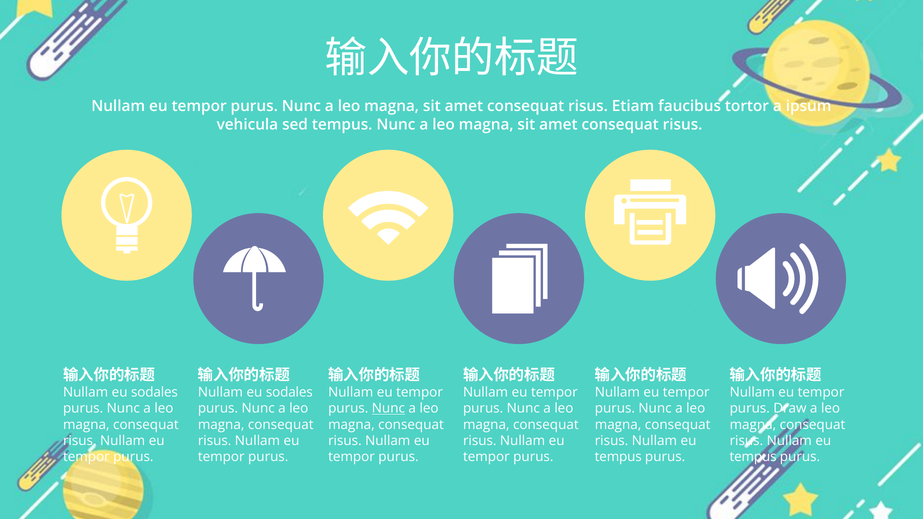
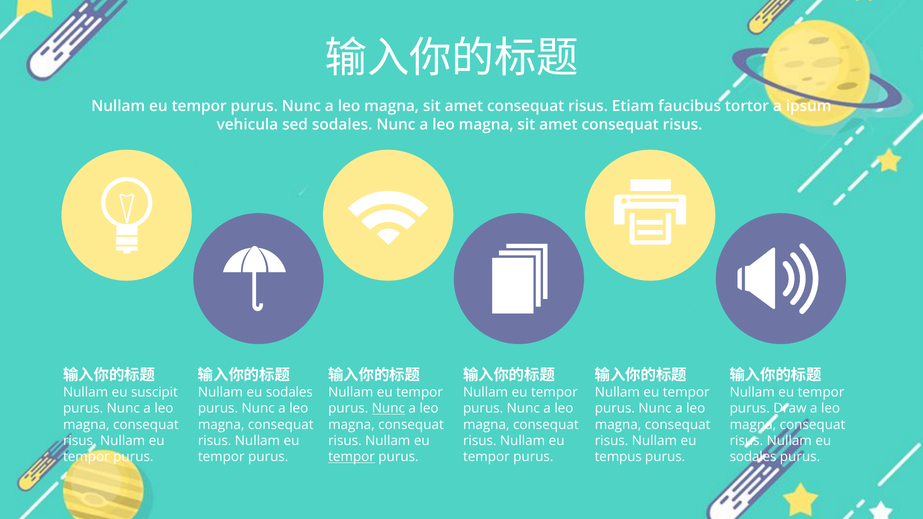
sed tempus: tempus -> sodales
sodales at (154, 392): sodales -> suscipit
tempor at (351, 457) underline: none -> present
tempus at (753, 457): tempus -> sodales
